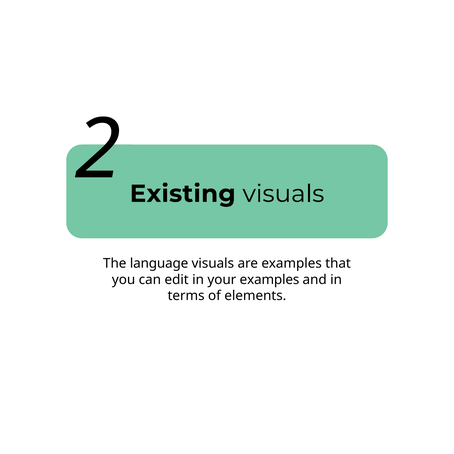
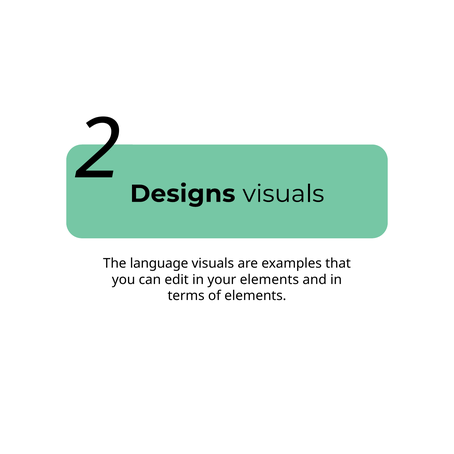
Existing: Existing -> Designs
your examples: examples -> elements
